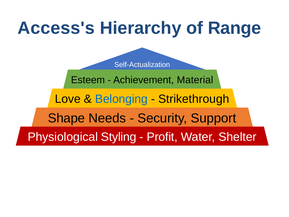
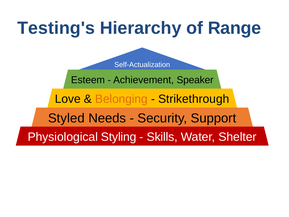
Access's: Access's -> Testing's
Material: Material -> Speaker
Belonging colour: blue -> orange
Shape: Shape -> Styled
Profit: Profit -> Skills
